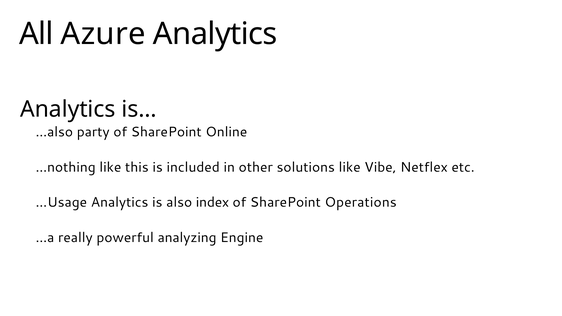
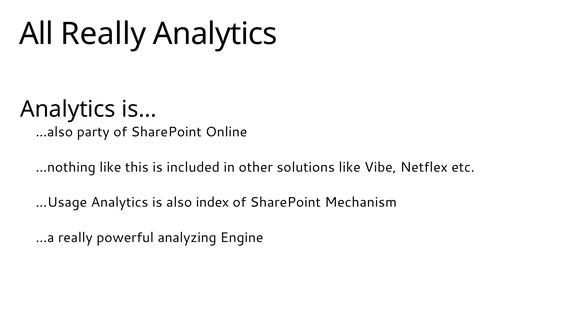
All Azure: Azure -> Really
Operations: Operations -> Mechanism
